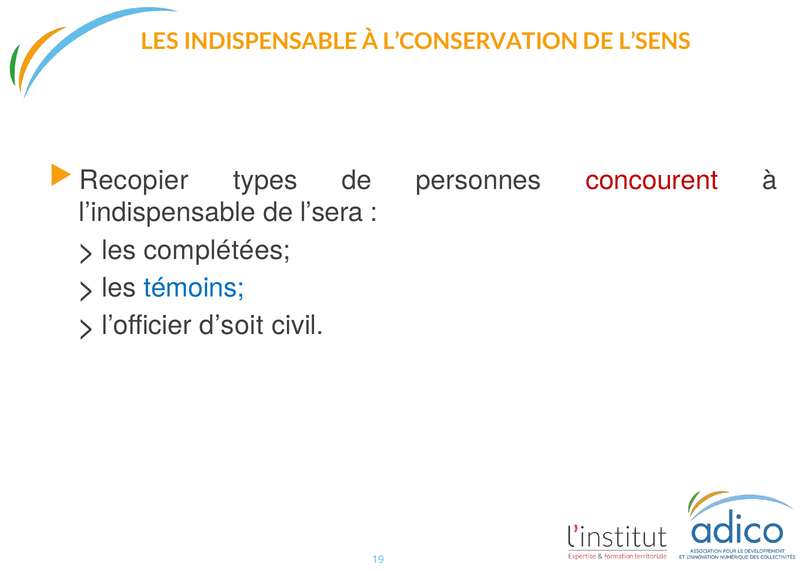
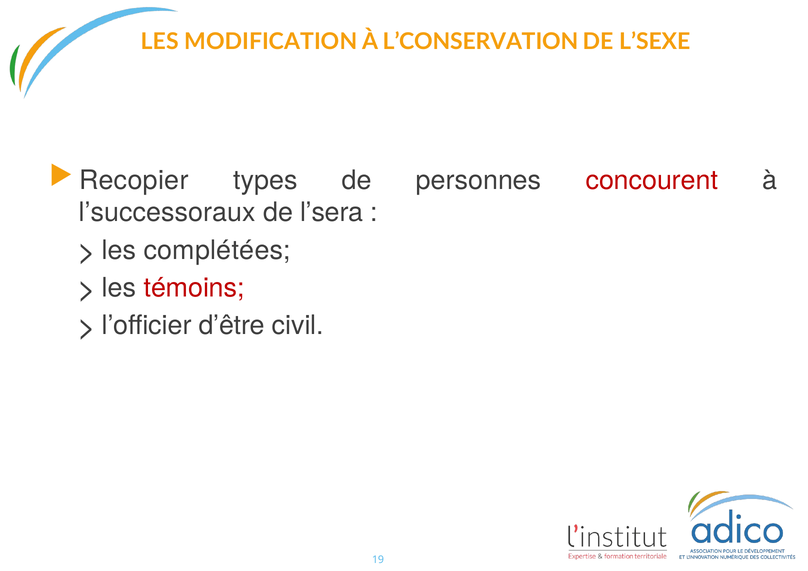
INDISPENSABLE: INDISPENSABLE -> MODIFICATION
L’SENS: L’SENS -> L’SEXE
l’indispensable: l’indispensable -> l’successoraux
témoins colour: blue -> red
d’soit: d’soit -> d’être
